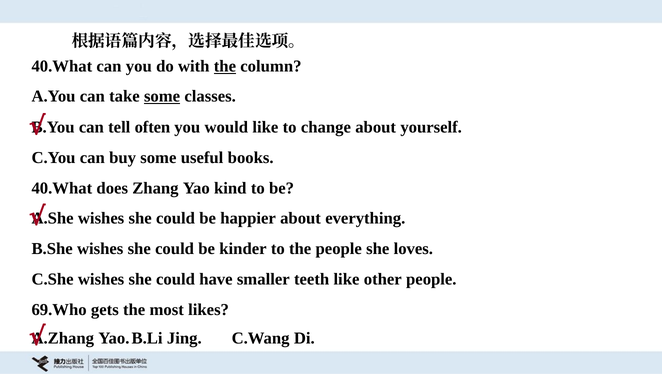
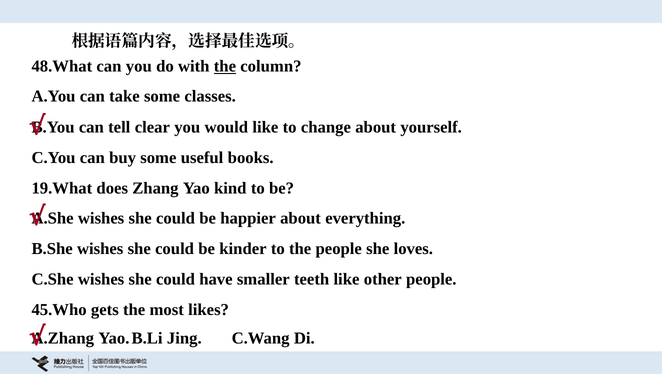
40.What at (62, 66): 40.What -> 48.What
some at (162, 97) underline: present -> none
often: often -> clear
40.What at (62, 188): 40.What -> 19.What
69.Who: 69.Who -> 45.Who
